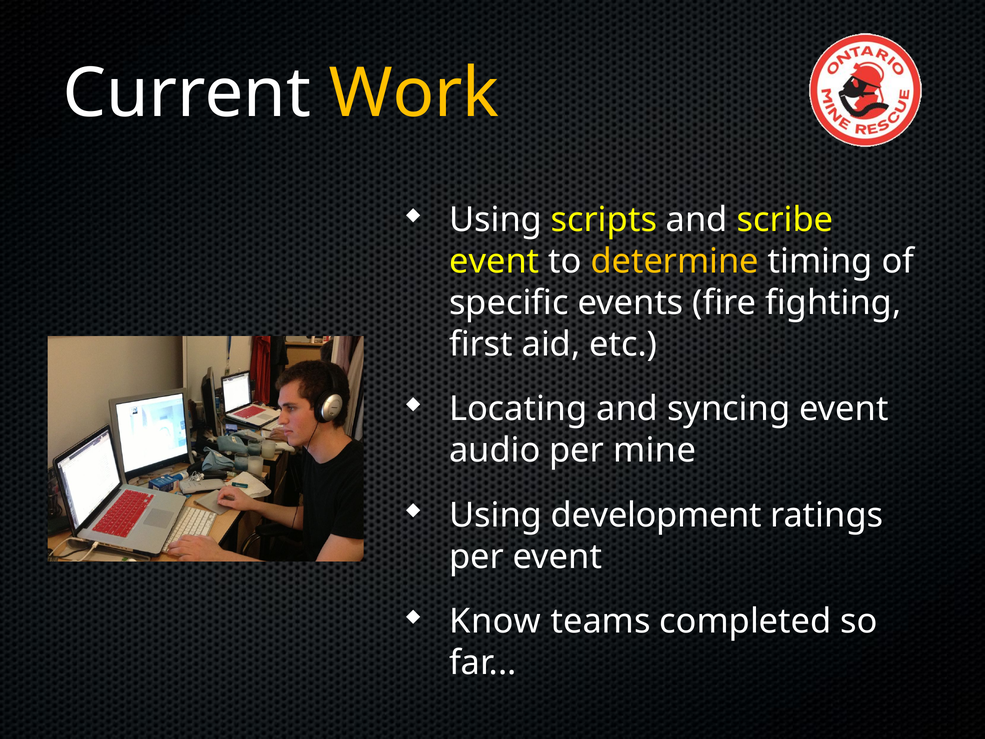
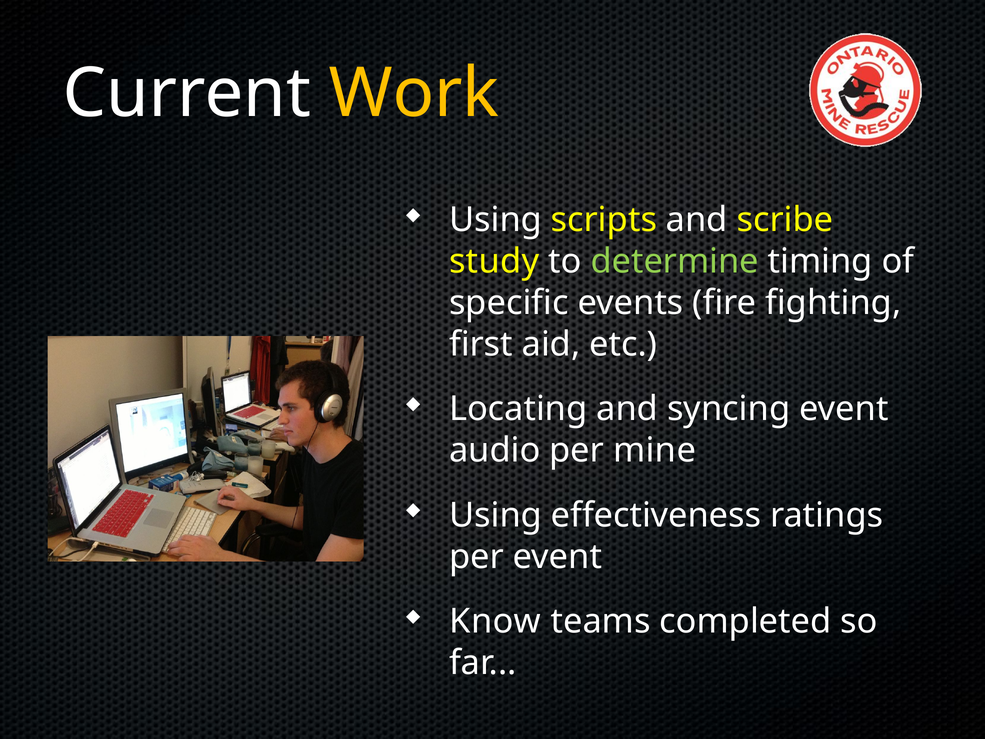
event at (494, 261): event -> study
determine colour: yellow -> light green
development: development -> effectiveness
